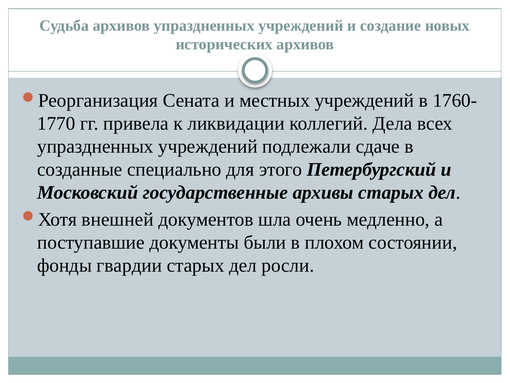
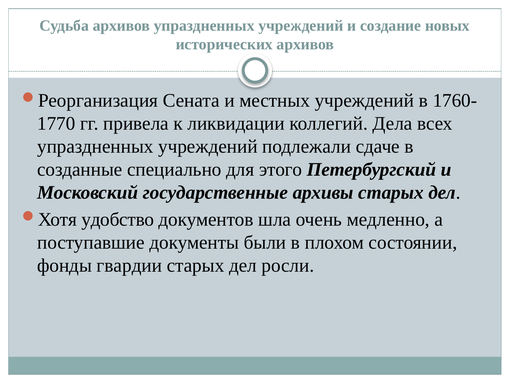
внешней: внешней -> удобство
